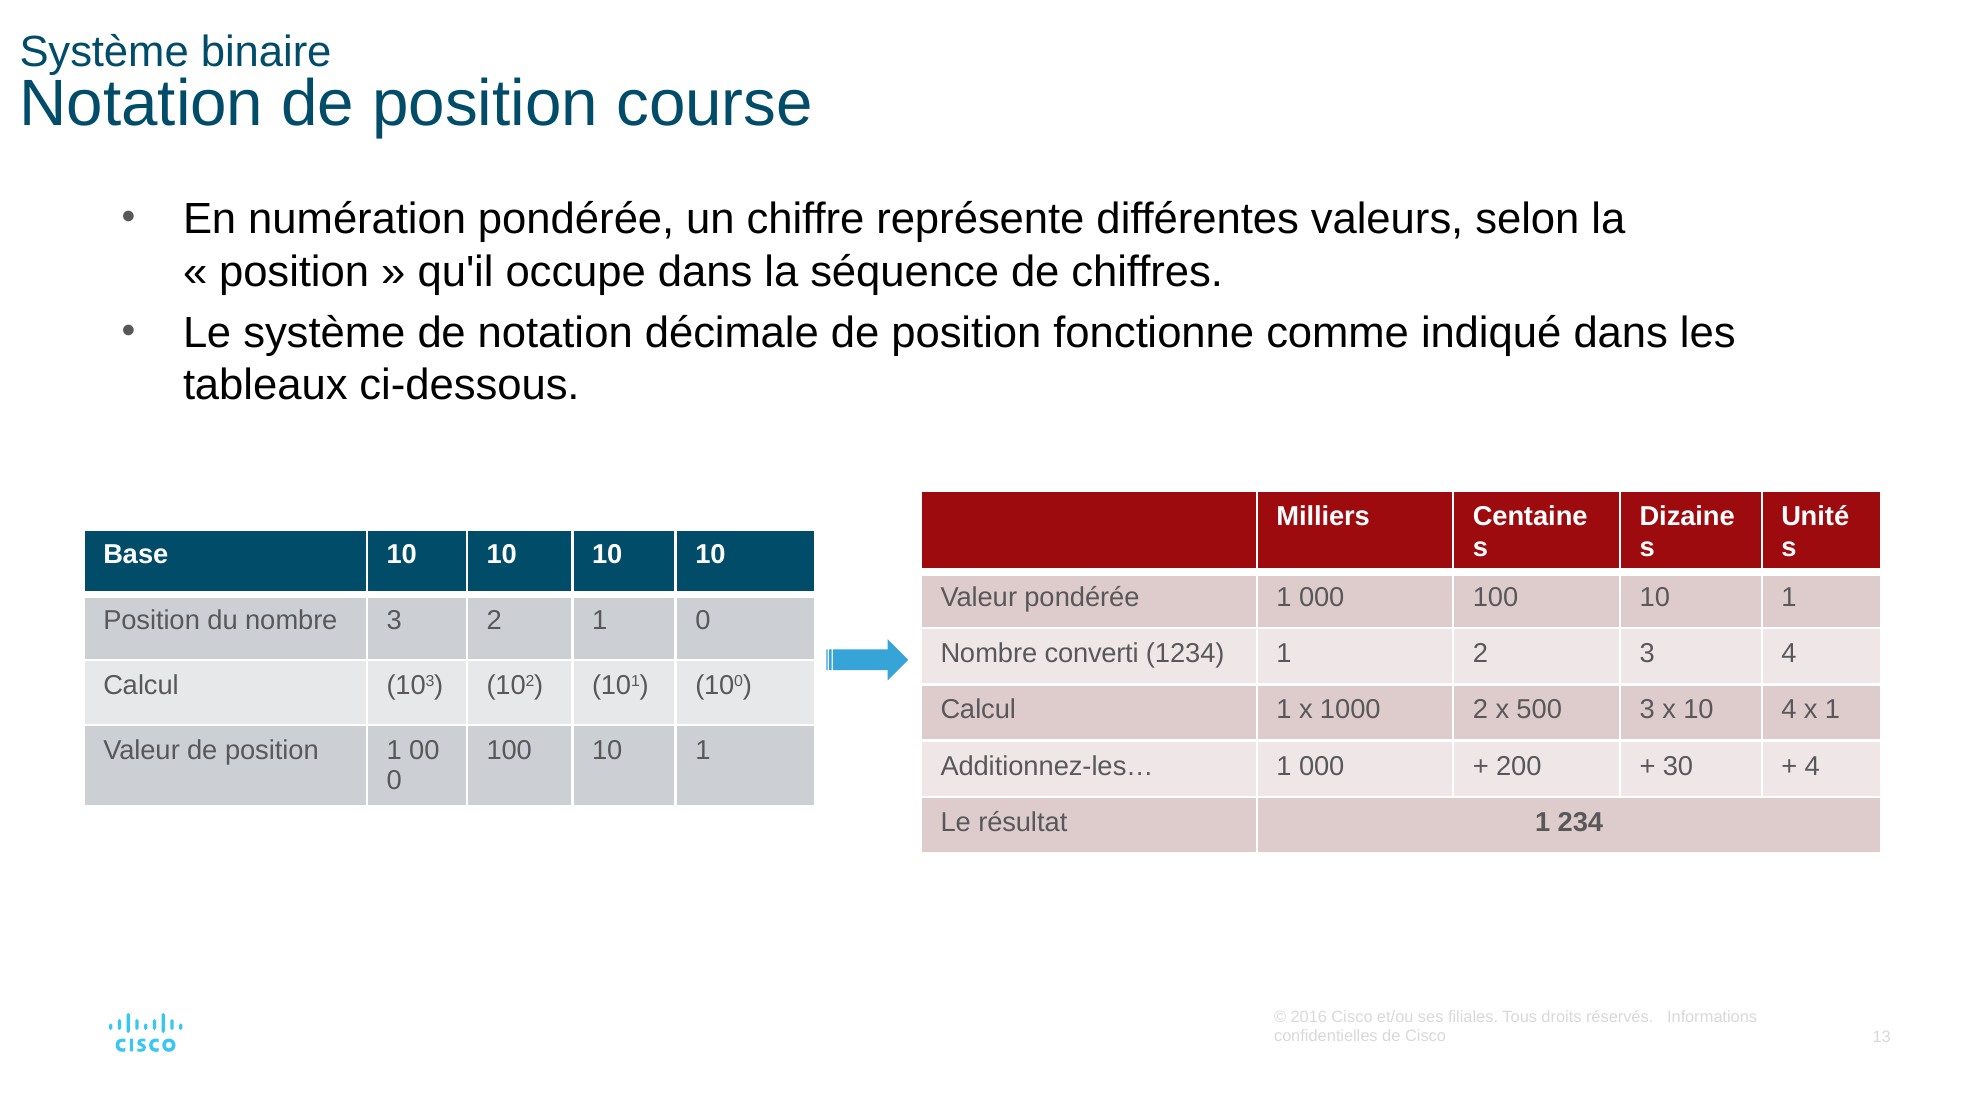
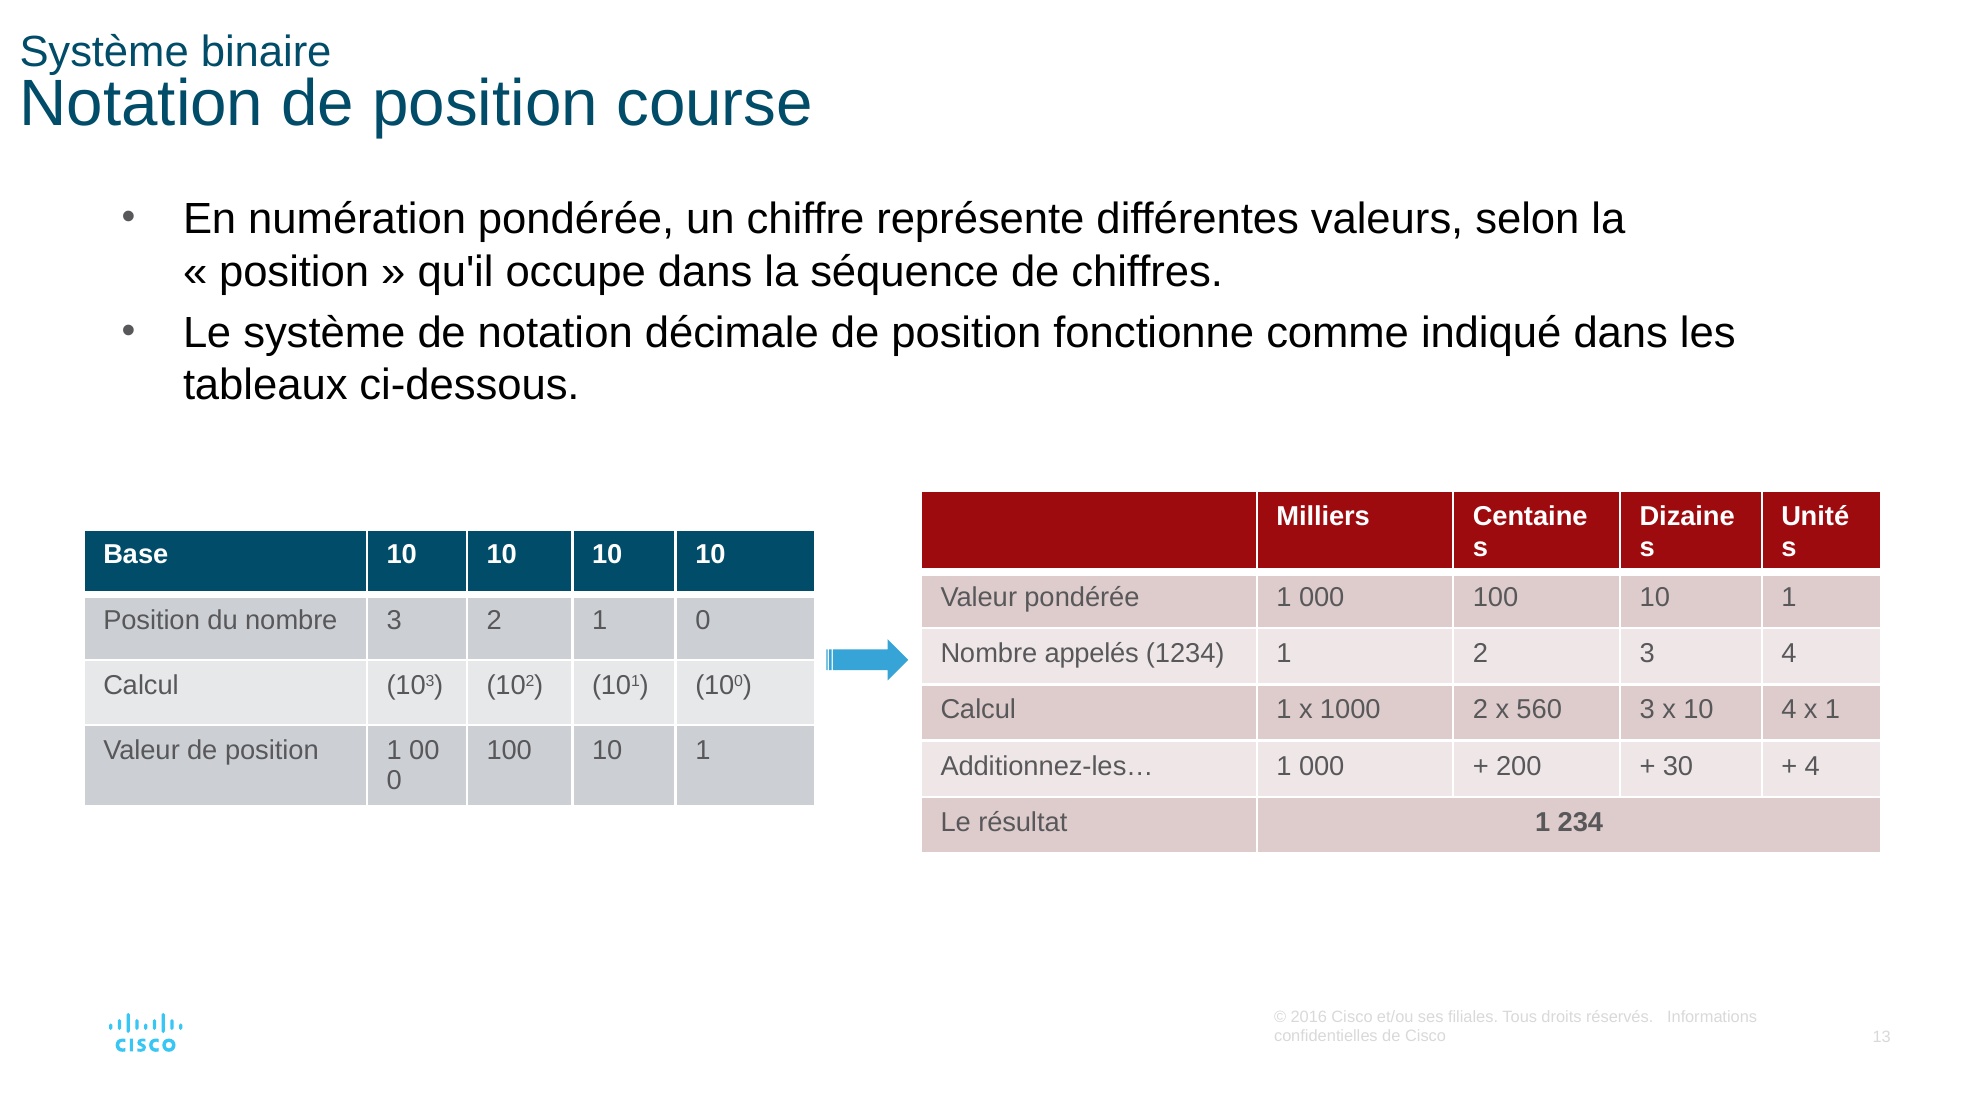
converti: converti -> appelés
500: 500 -> 560
